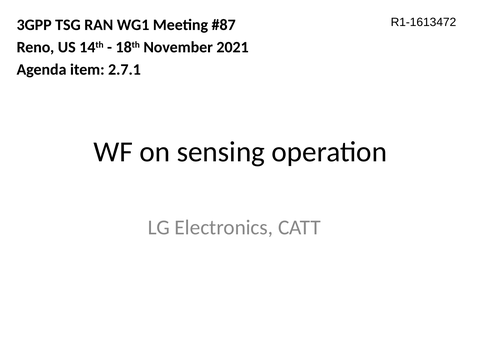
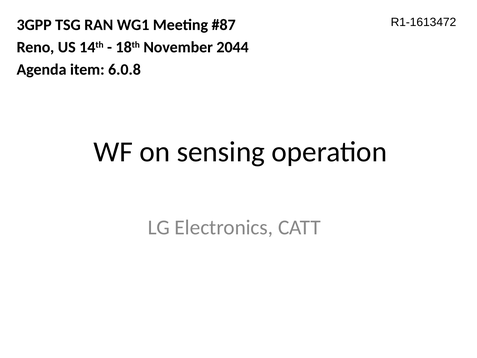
2021: 2021 -> 2044
2.7.1: 2.7.1 -> 6.0.8
